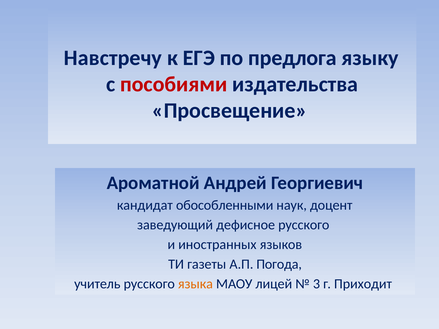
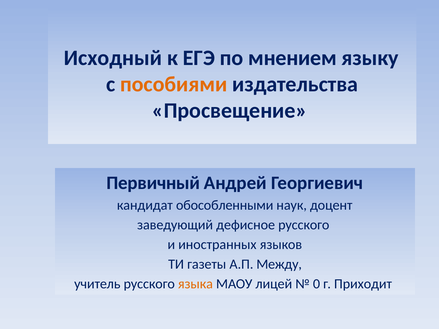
Навстречу: Навстречу -> Исходный
предлога: предлога -> мнением
пособиями colour: red -> orange
Ароматной: Ароматной -> Первичный
Погода: Погода -> Между
3: 3 -> 0
